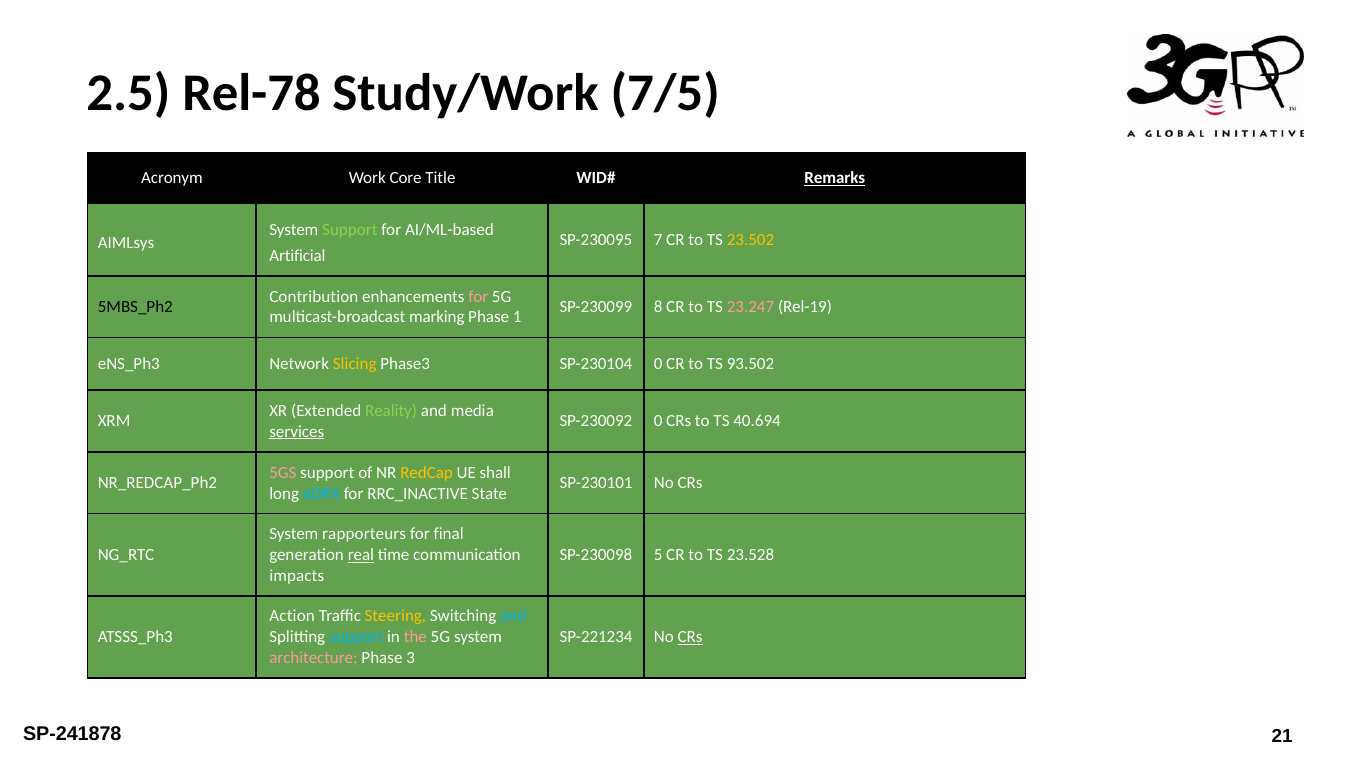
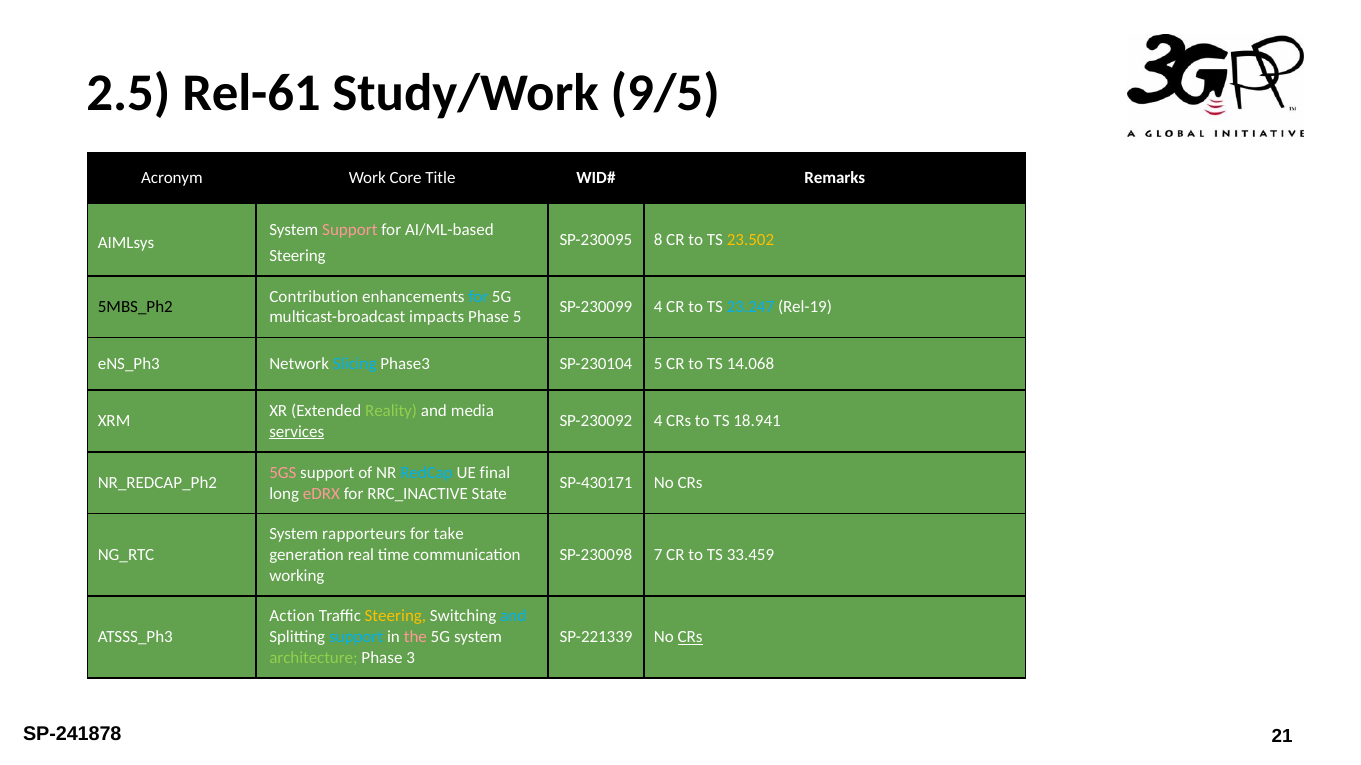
Rel-78: Rel-78 -> Rel-61
7/5: 7/5 -> 9/5
Remarks underline: present -> none
Support at (350, 230) colour: light green -> pink
7: 7 -> 8
Artificial at (297, 256): Artificial -> Steering
for at (478, 297) colour: pink -> light blue
SP-230099 8: 8 -> 4
23.247 colour: pink -> light blue
marking: marking -> impacts
Phase 1: 1 -> 5
Slicing colour: yellow -> light blue
SP-230104 0: 0 -> 5
93.502: 93.502 -> 14.068
SP-230092 0: 0 -> 4
40.694: 40.694 -> 18.941
RedCap colour: yellow -> light blue
shall: shall -> final
SP-230101: SP-230101 -> SP-430171
eDRX colour: light blue -> pink
final: final -> take
real underline: present -> none
5: 5 -> 7
23.528: 23.528 -> 33.459
impacts: impacts -> working
SP-221234: SP-221234 -> SP-221339
architecture colour: pink -> light green
